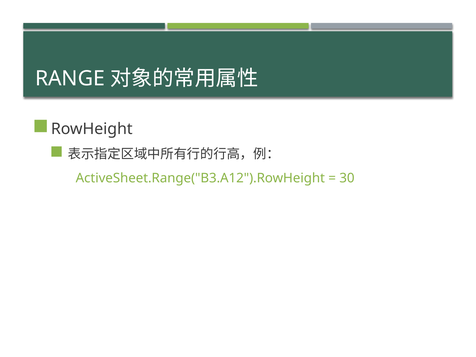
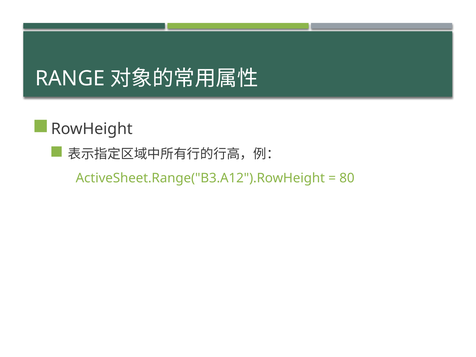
30: 30 -> 80
